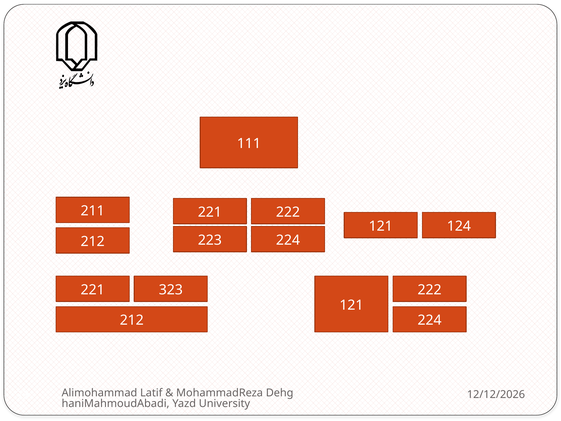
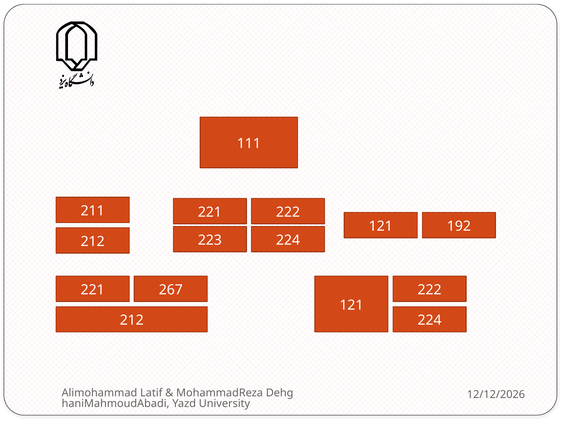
124: 124 -> 192
323: 323 -> 267
